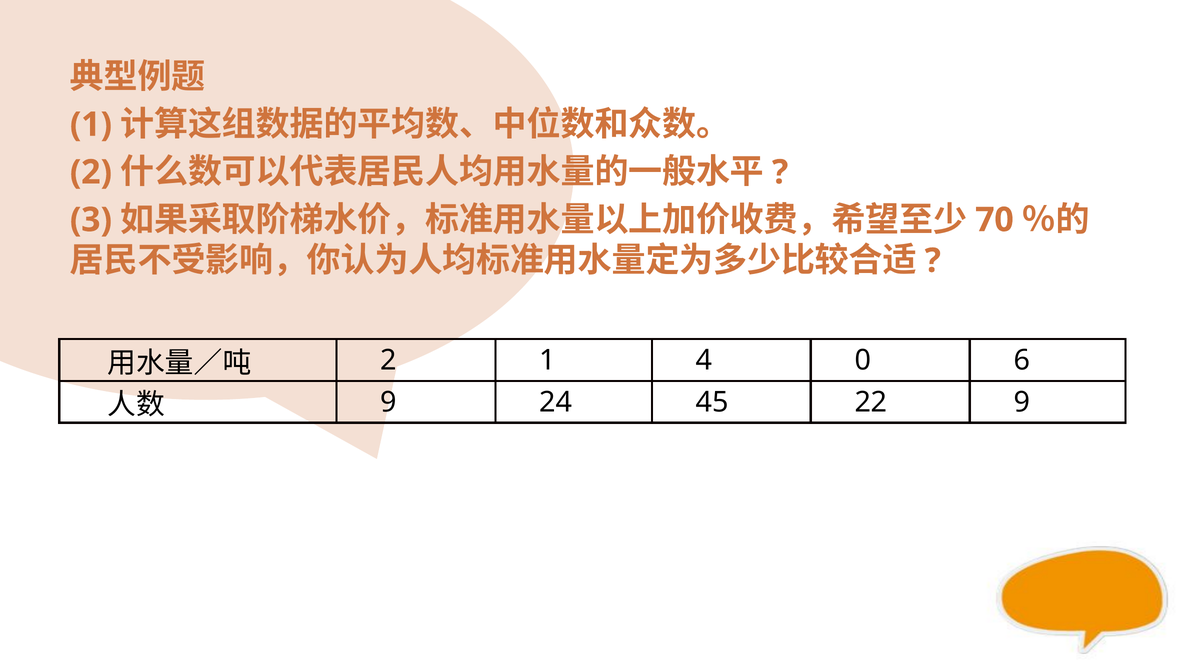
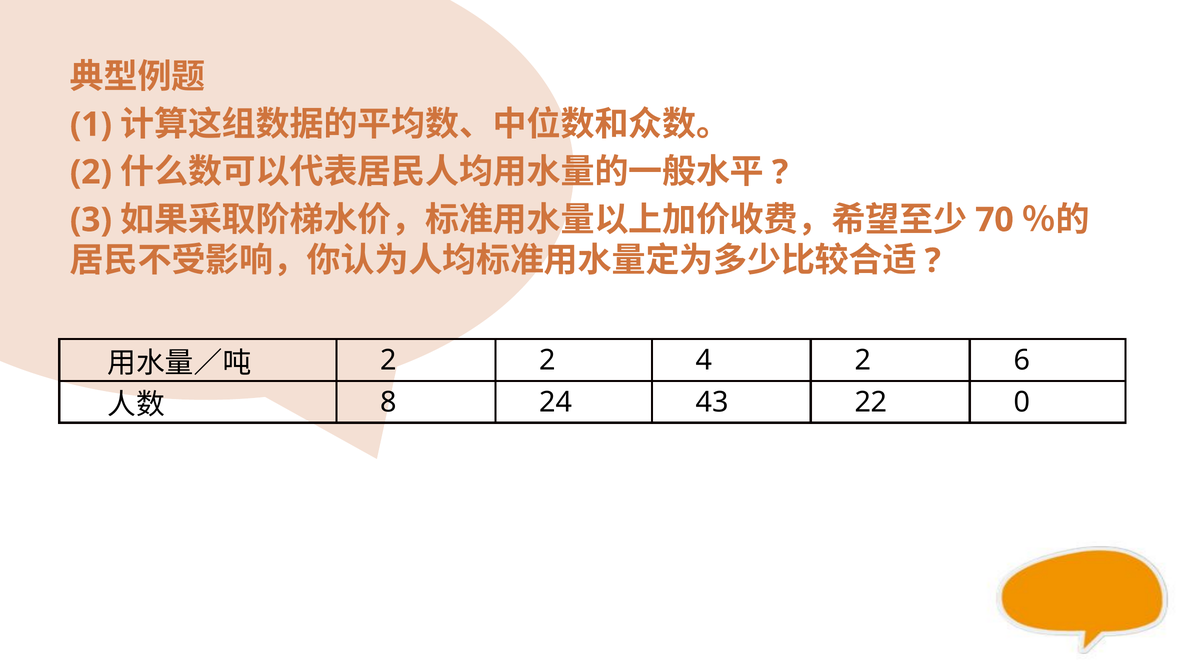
2 1: 1 -> 2
4 0: 0 -> 2
9 at (389, 402): 9 -> 8
45: 45 -> 43
22 9: 9 -> 0
